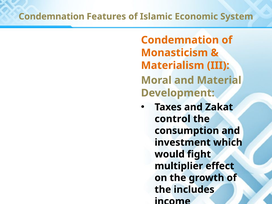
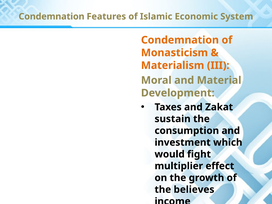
control: control -> sustain
includes: includes -> believes
